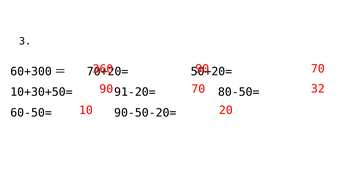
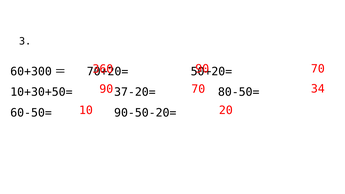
32: 32 -> 34
91-20=: 91-20= -> 37-20=
